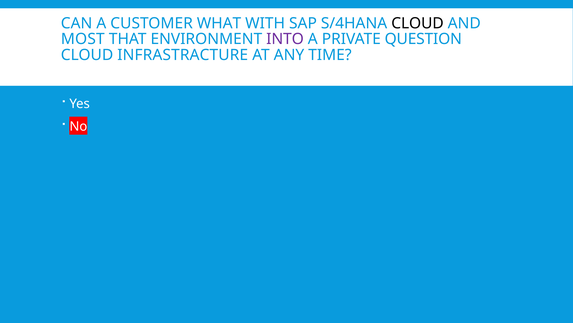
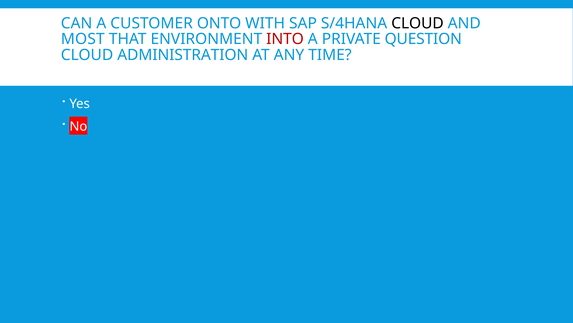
WHAT: WHAT -> ONTO
INTO colour: purple -> red
INFRASTRACTURE: INFRASTRACTURE -> ADMINISTRATION
